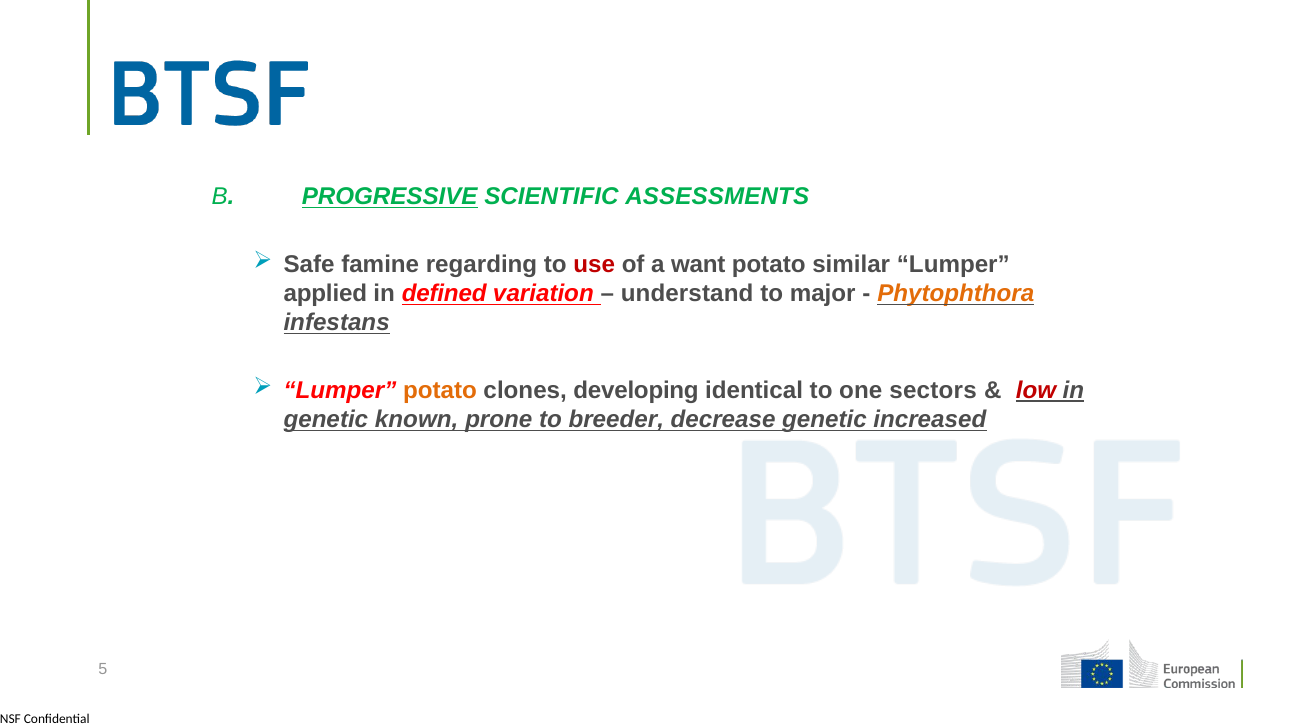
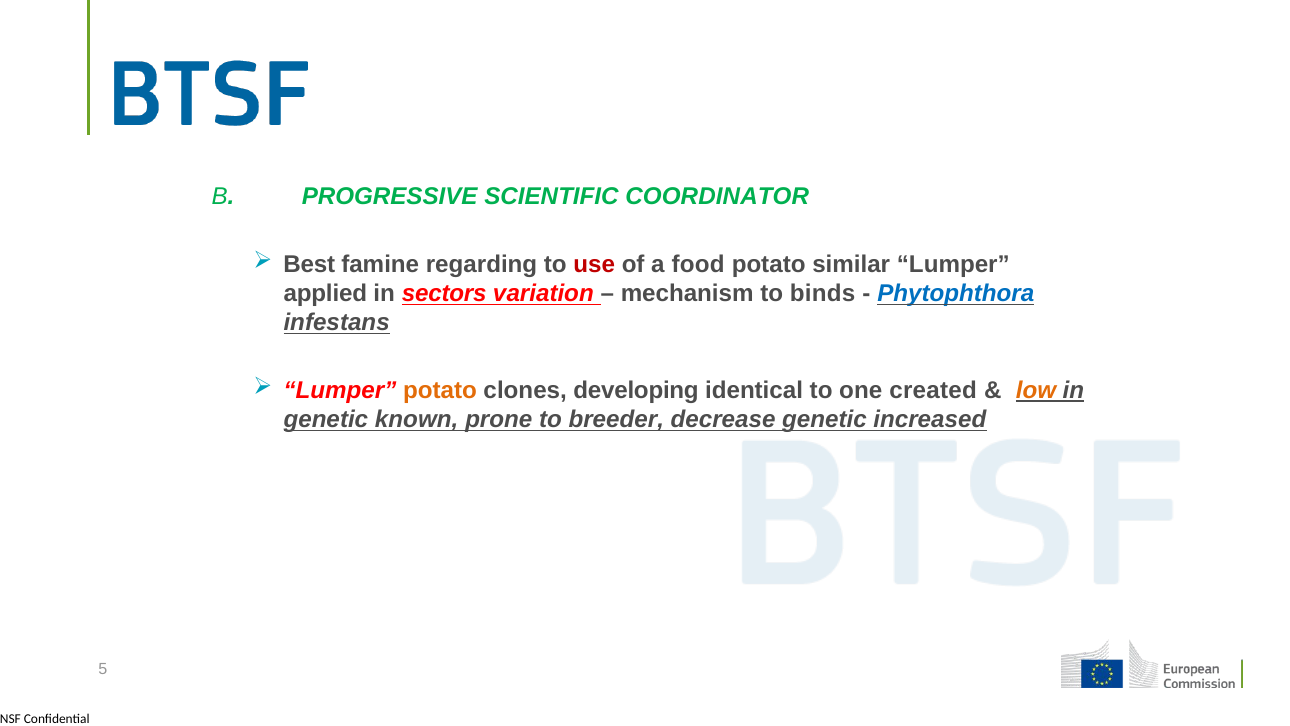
PROGRESSIVE underline: present -> none
ASSESSMENTS: ASSESSMENTS -> COORDINATOR
Safe: Safe -> Best
want: want -> food
defined: defined -> sectors
understand: understand -> mechanism
major: major -> binds
Phytophthora colour: orange -> blue
sectors: sectors -> created
low colour: red -> orange
